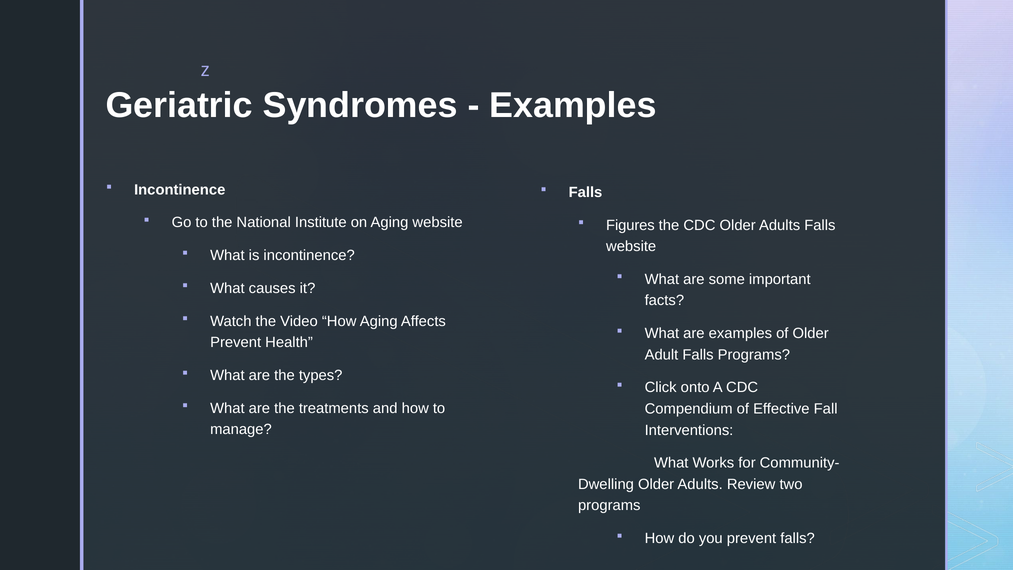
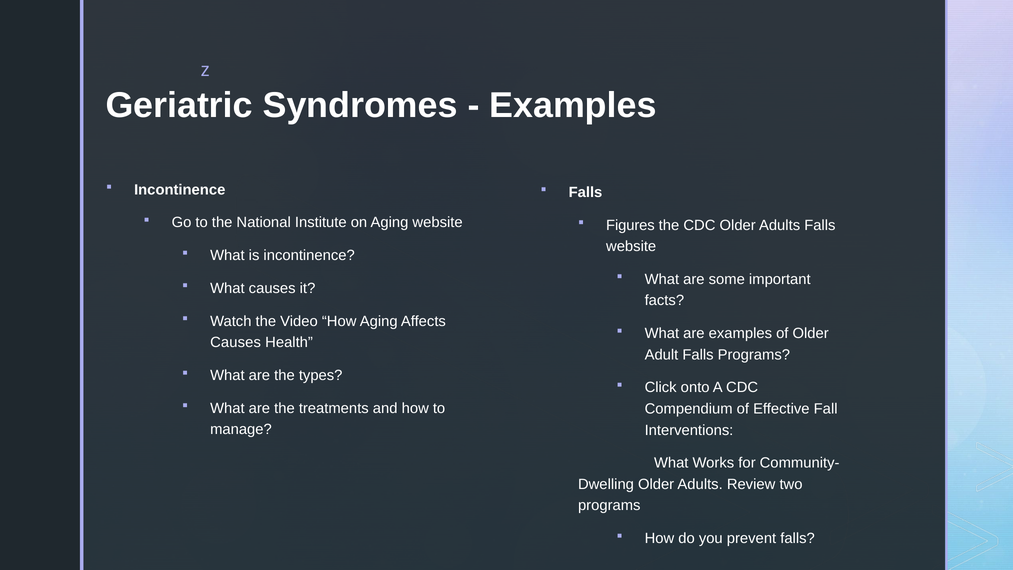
Prevent at (236, 342): Prevent -> Causes
